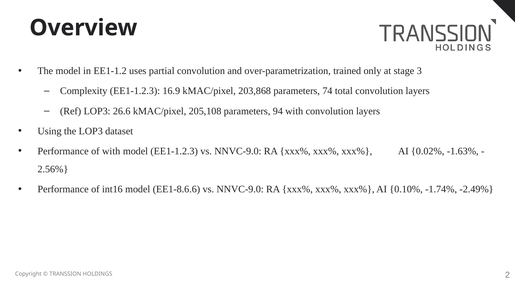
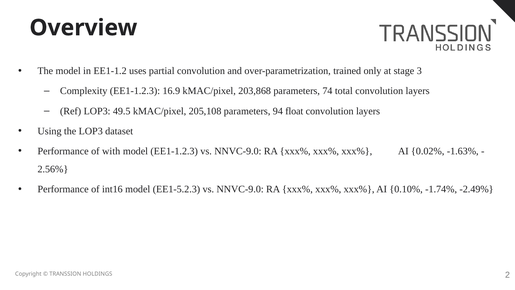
26.6: 26.6 -> 49.5
94 with: with -> float
EE1-8.6.6: EE1-8.6.6 -> EE1-5.2.3
